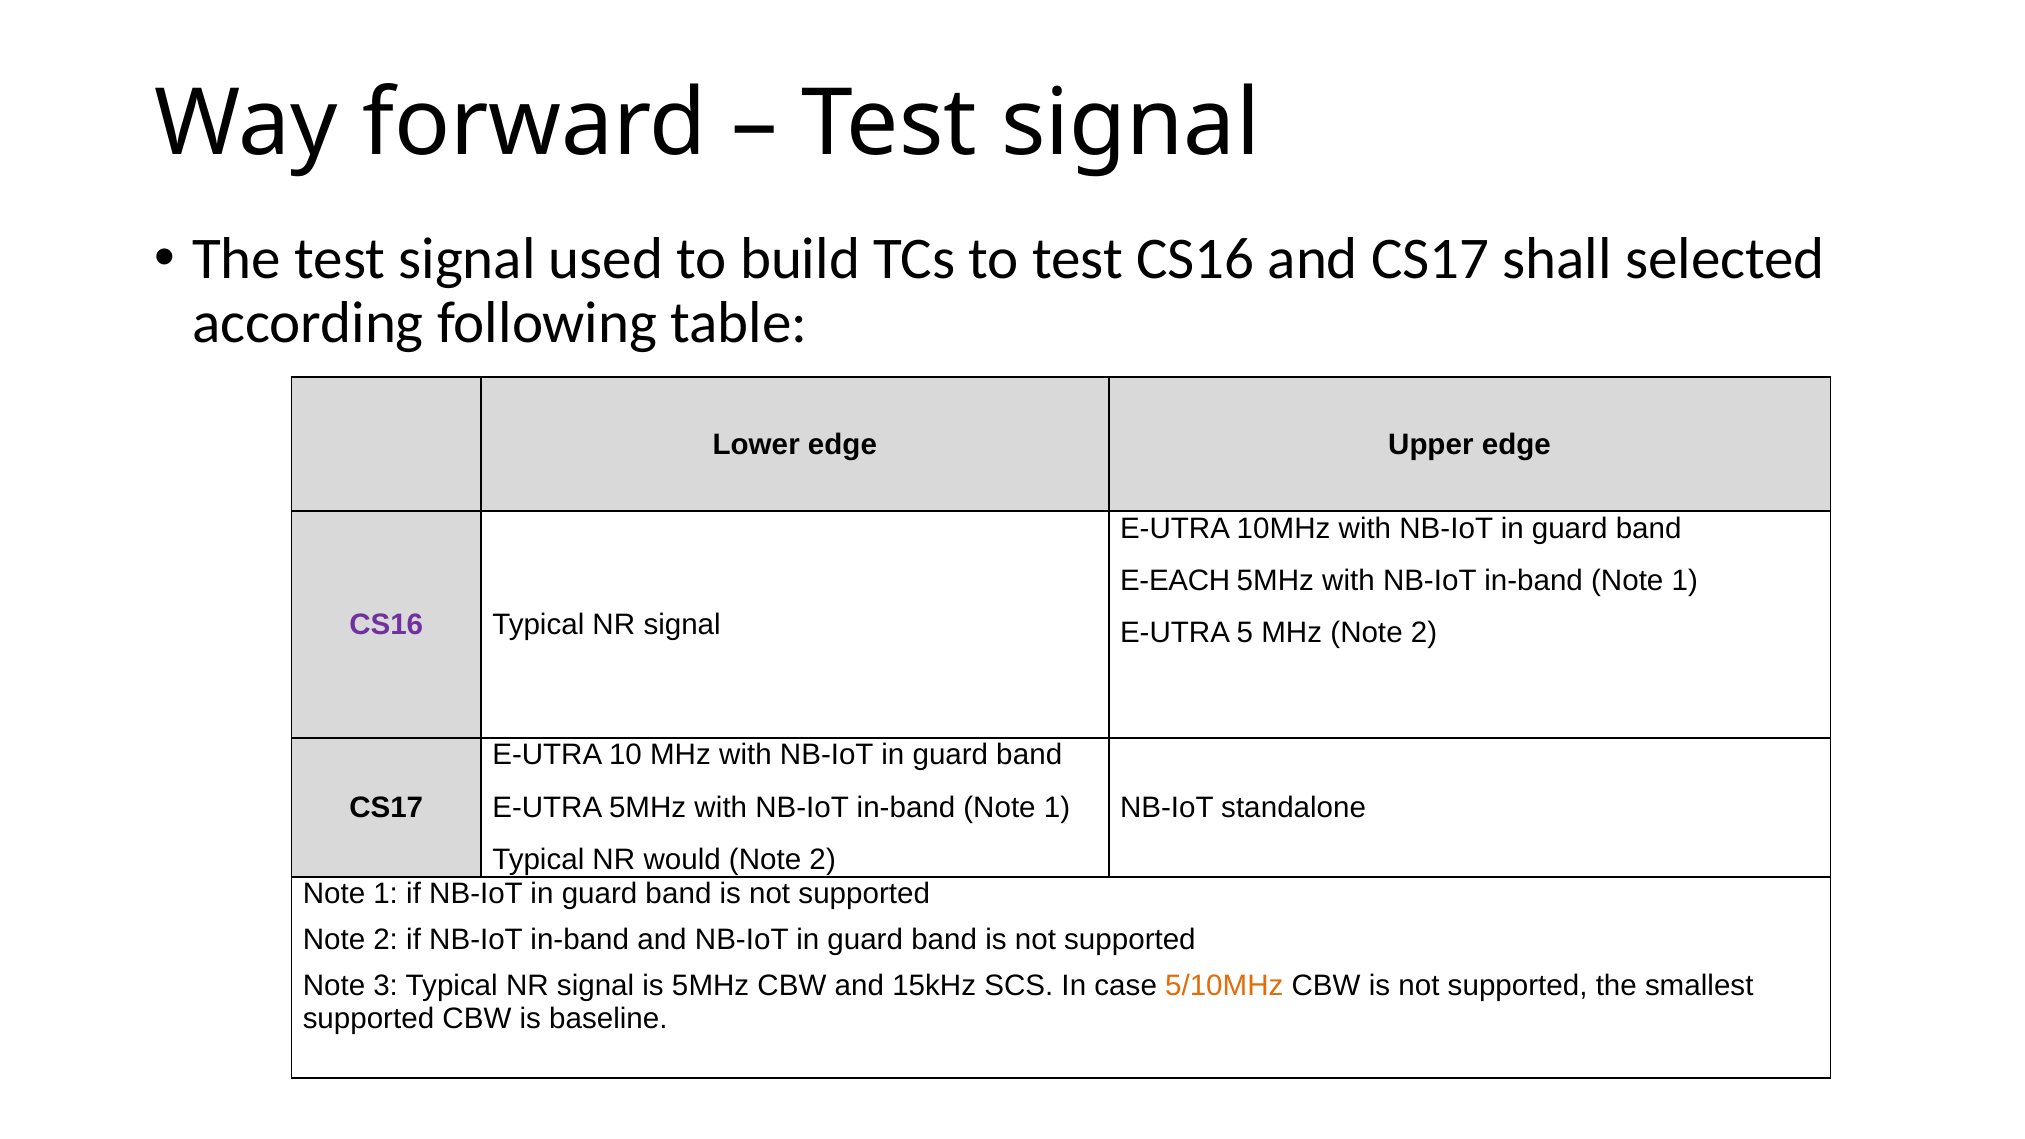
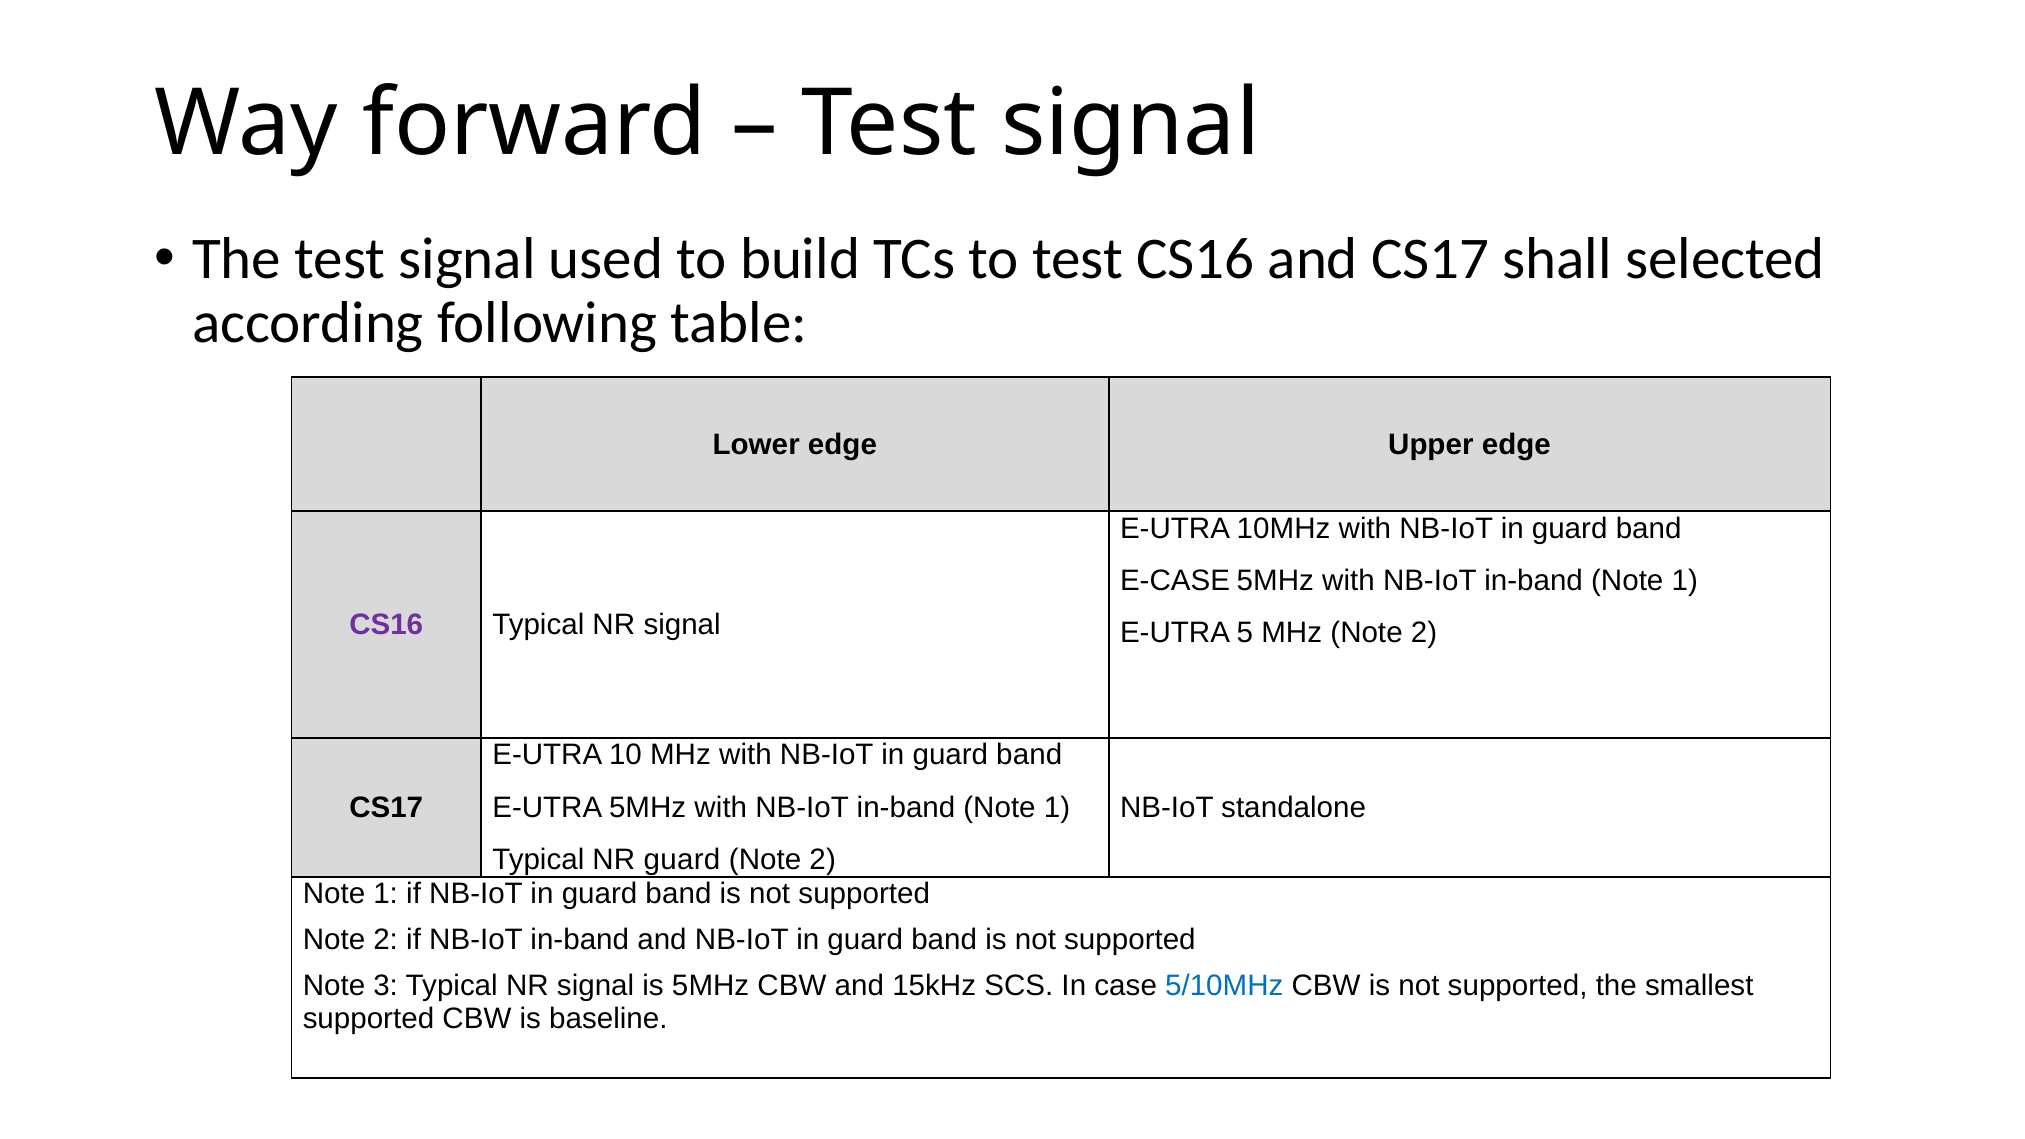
E-EACH: E-EACH -> E-CASE
NR would: would -> guard
5/10MHz colour: orange -> blue
